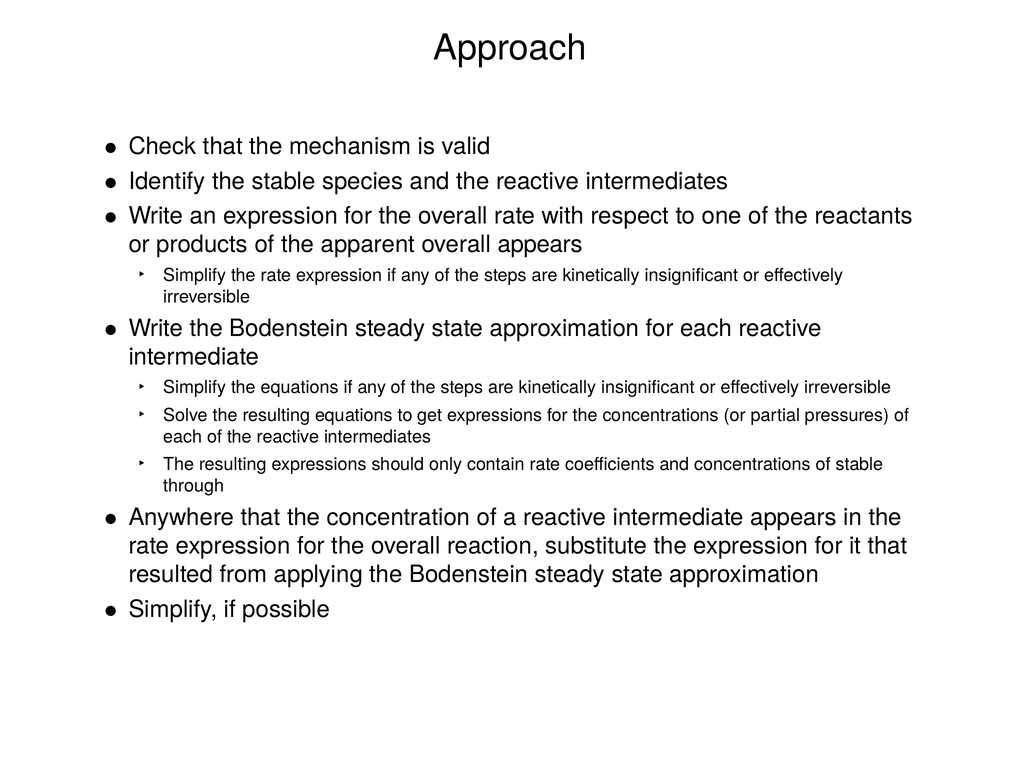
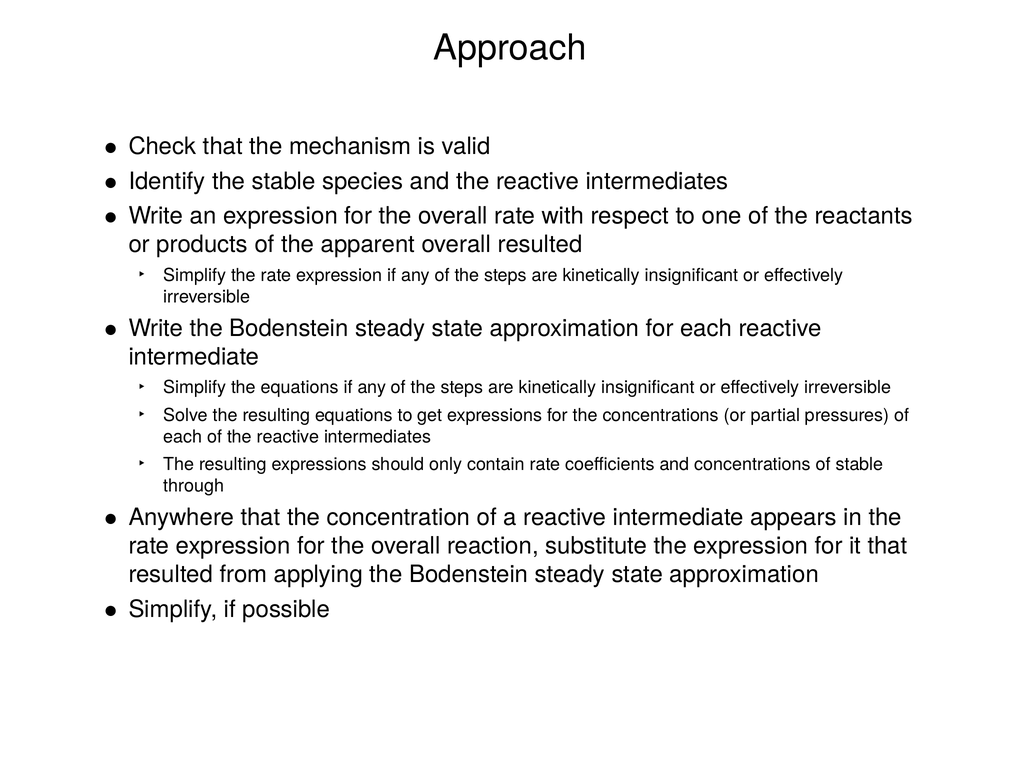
overall appears: appears -> resulted
